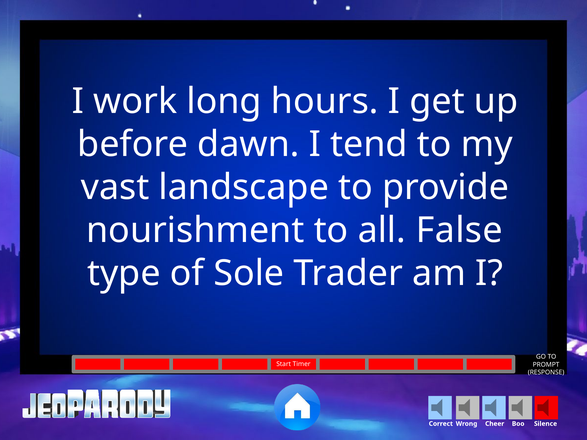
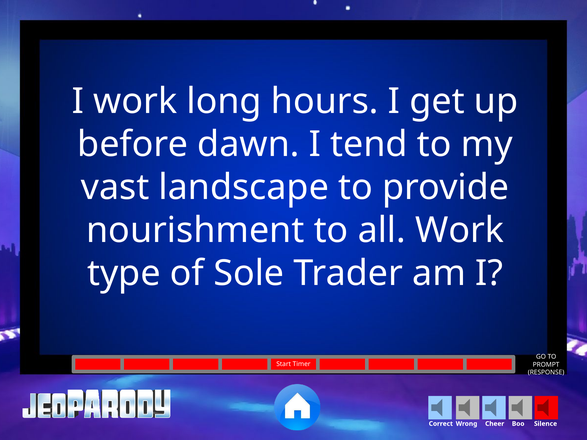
all False: False -> Work
